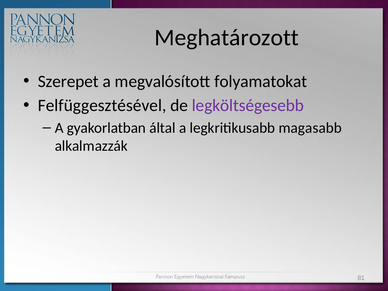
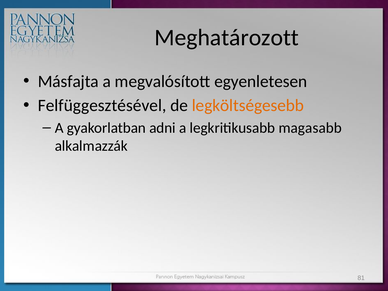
Szerepet: Szerepet -> Másfajta
folyamatokat: folyamatokat -> egyenletesen
legköltségesebb colour: purple -> orange
által: által -> adni
